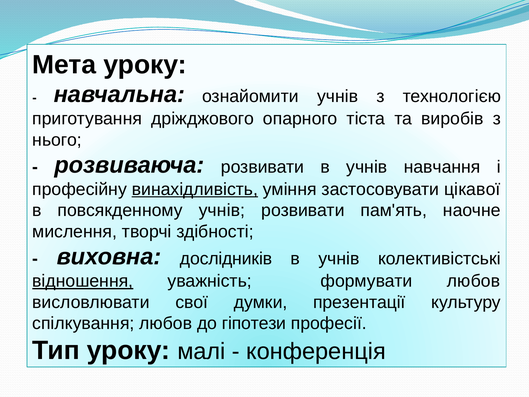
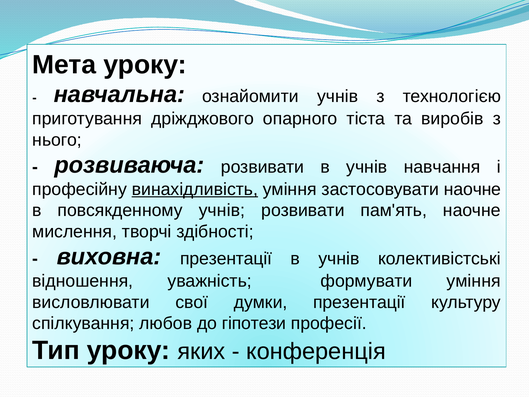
застосовувати цікавої: цікавої -> наочне
виховна дослідників: дослідників -> презентації
відношення underline: present -> none
формувати любов: любов -> уміння
малі: малі -> яких
